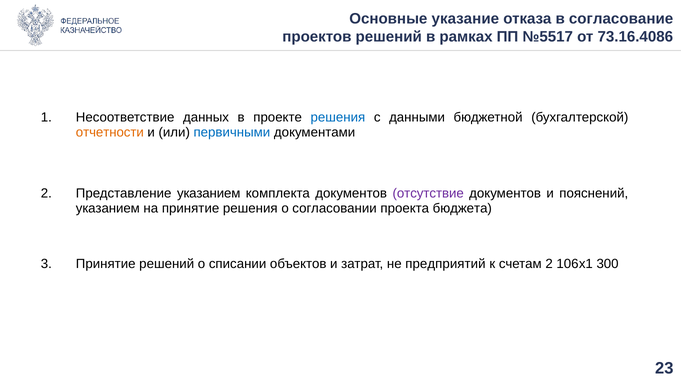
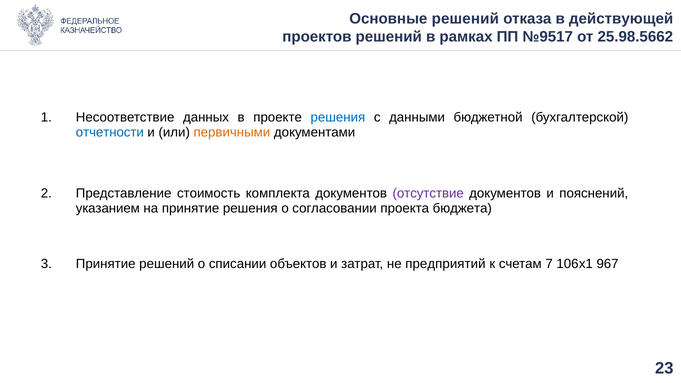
Основные указание: указание -> решений
согласование: согласование -> действующей
№5517: №5517 -> №9517
73.16.4086: 73.16.4086 -> 25.98.5662
отчетности colour: orange -> blue
первичными colour: blue -> orange
Представление указанием: указанием -> стоимость
счетам 2: 2 -> 7
300: 300 -> 967
